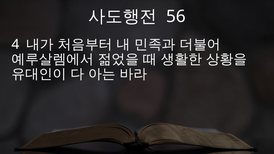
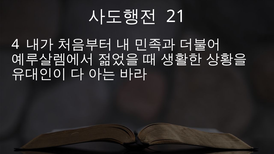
56: 56 -> 21
